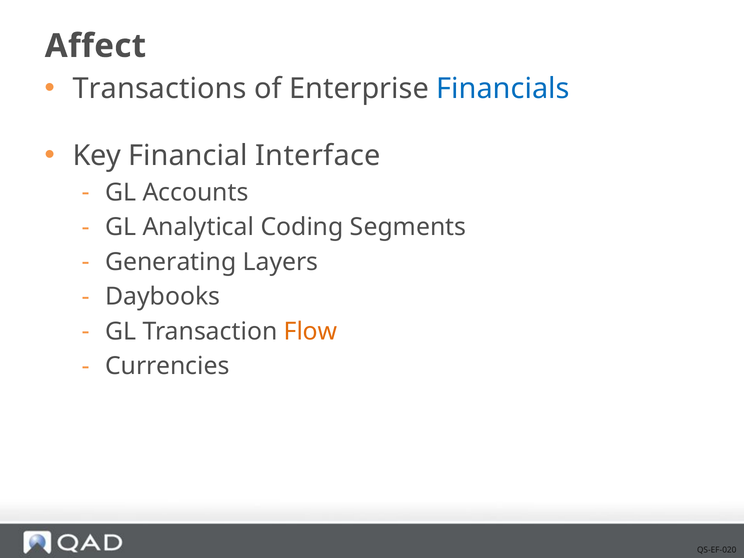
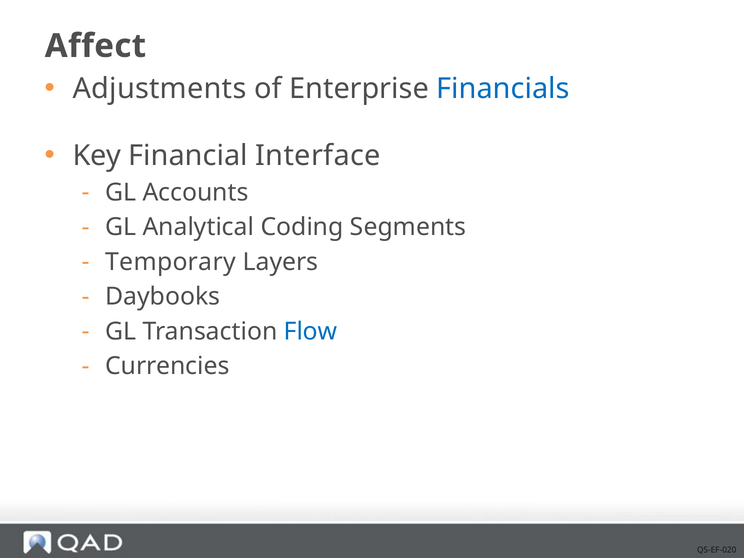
Transactions: Transactions -> Adjustments
Generating: Generating -> Temporary
Flow colour: orange -> blue
